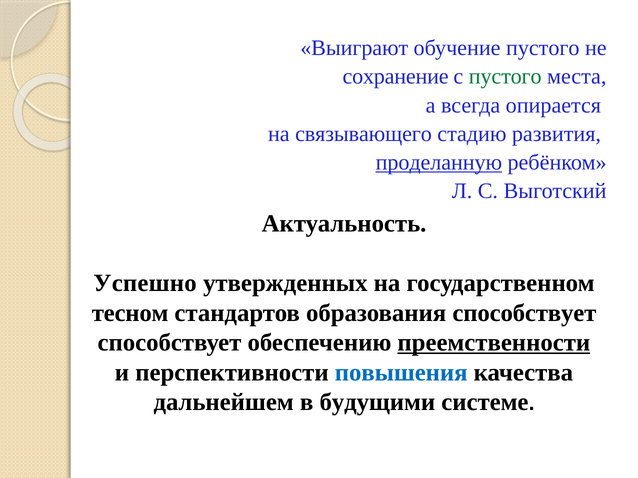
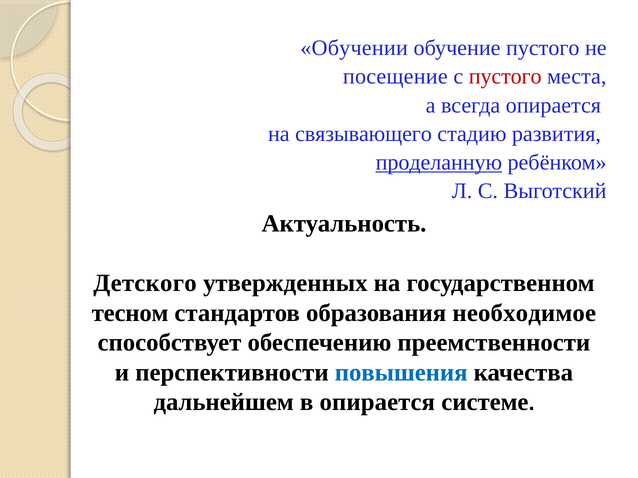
Выиграют: Выиграют -> Обучении
сохранение: сохранение -> посещение
пустого at (505, 77) colour: green -> red
Успешно: Успешно -> Детского
образования способствует: способствует -> необходимое
преемственности underline: present -> none
в будущими: будущими -> опирается
